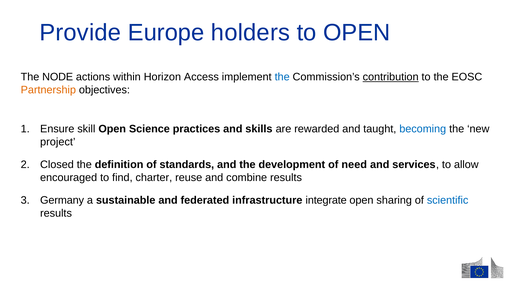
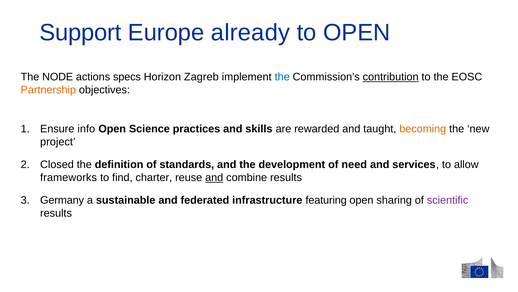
Provide: Provide -> Support
holders: holders -> already
within: within -> specs
Access: Access -> Zagreb
skill: skill -> info
becoming colour: blue -> orange
encouraged: encouraged -> frameworks
and at (214, 177) underline: none -> present
integrate: integrate -> featuring
scientific colour: blue -> purple
